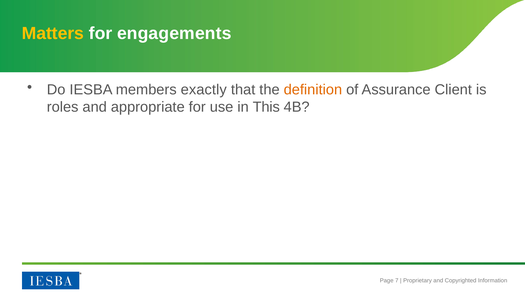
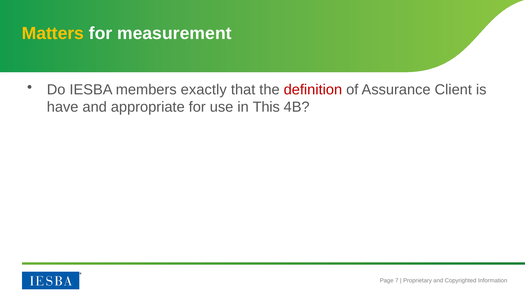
engagements: engagements -> measurement
definition colour: orange -> red
roles: roles -> have
